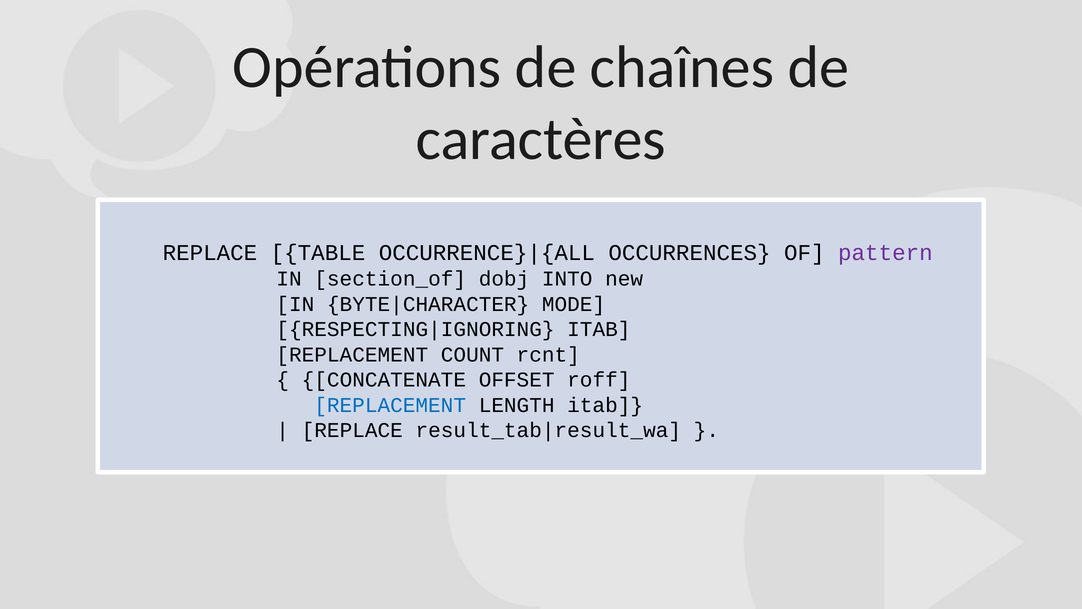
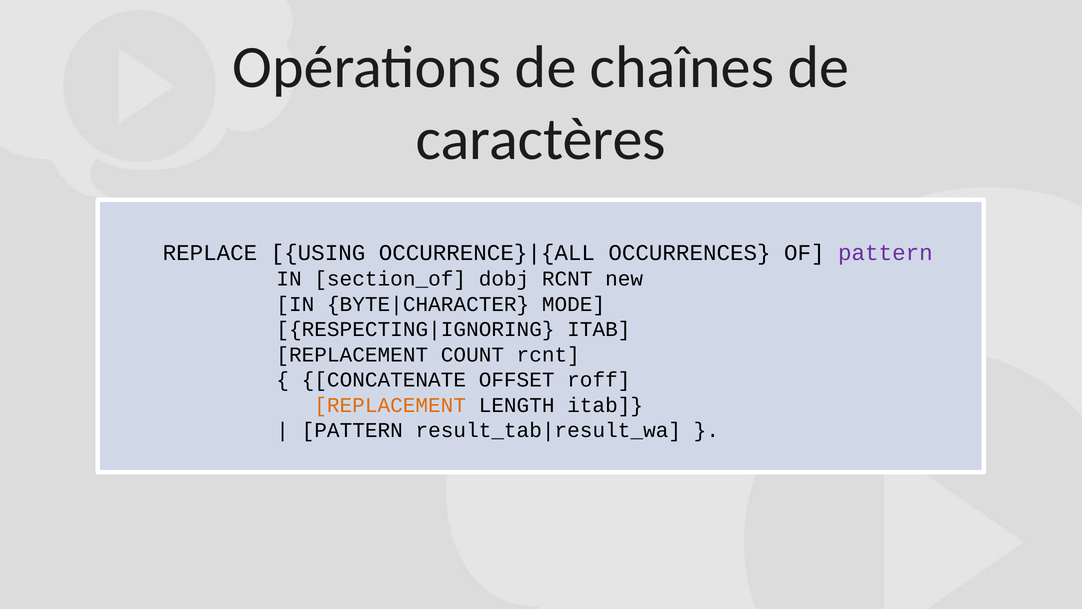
TABLE: TABLE -> USING
dobj INTO: INTO -> RCNT
REPLACEMENT at (390, 405) colour: blue -> orange
REPLACE at (352, 430): REPLACE -> PATTERN
